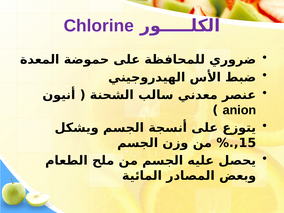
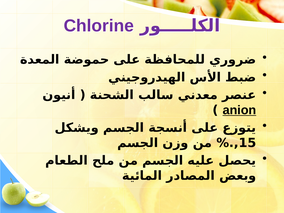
anion underline: none -> present
